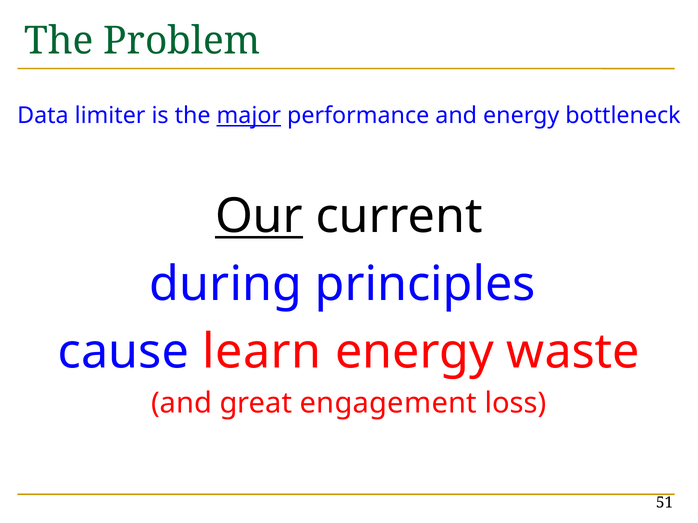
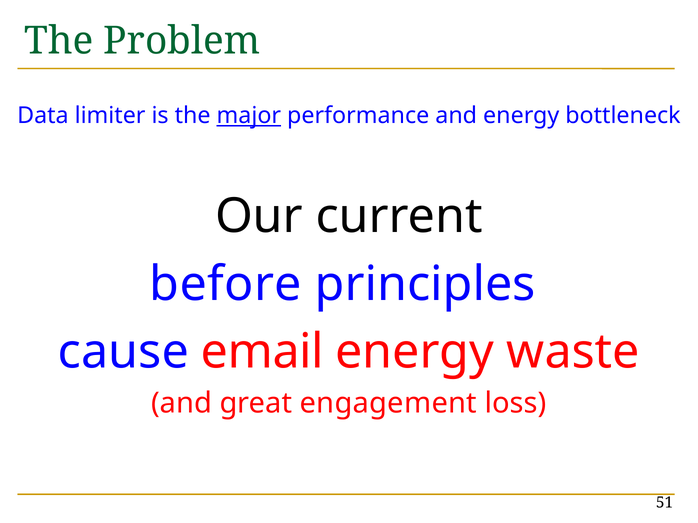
Our underline: present -> none
during: during -> before
learn: learn -> email
